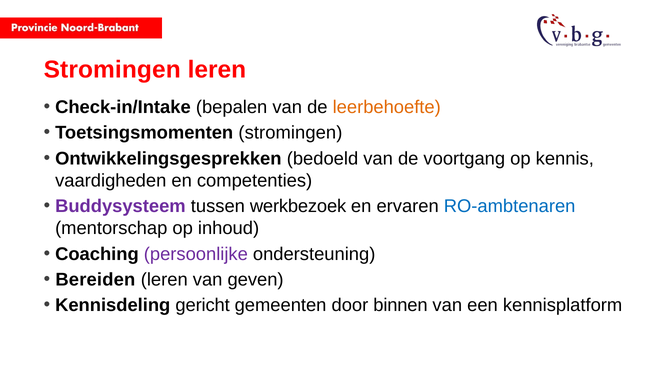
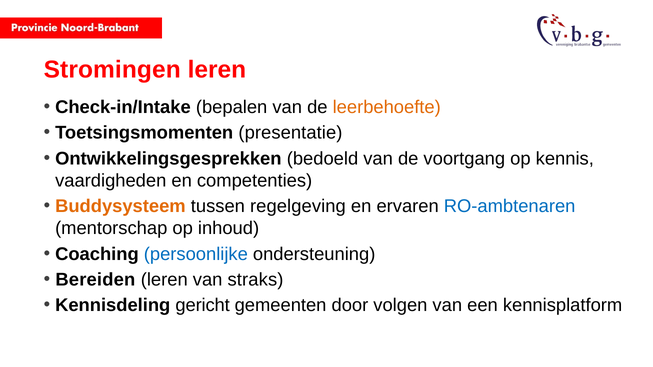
Toetsingsmomenten stromingen: stromingen -> presentatie
Buddysysteem colour: purple -> orange
werkbezoek: werkbezoek -> regelgeving
persoonlijke colour: purple -> blue
geven: geven -> straks
binnen: binnen -> volgen
